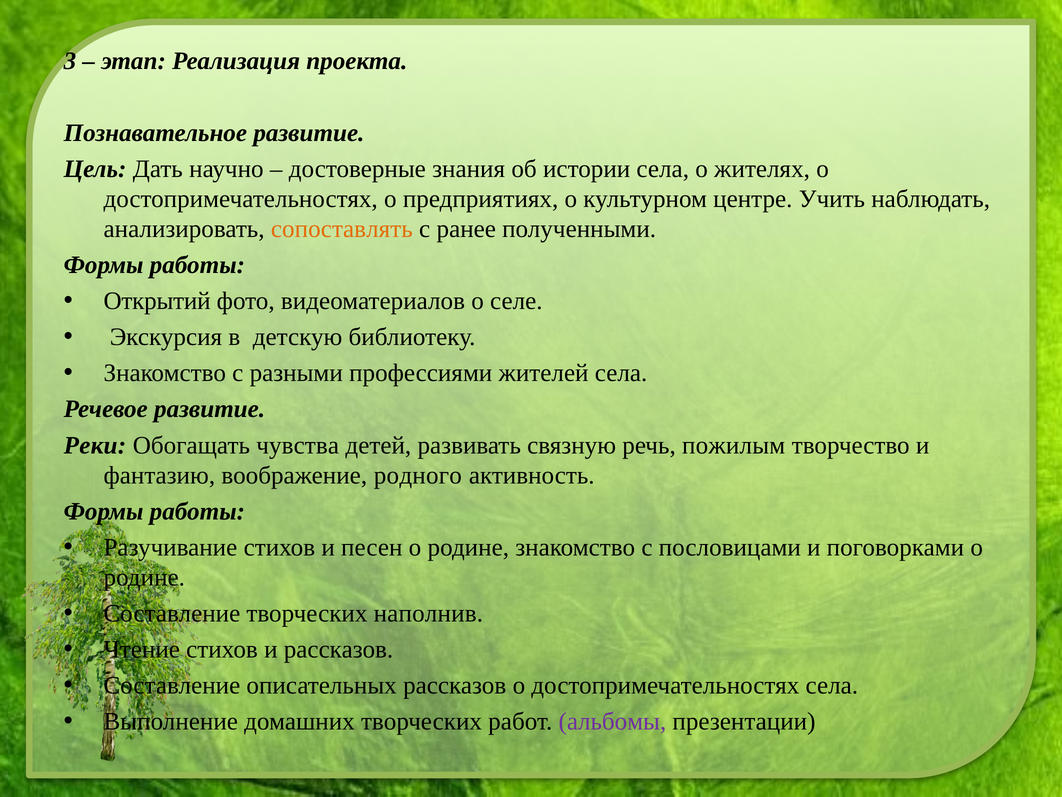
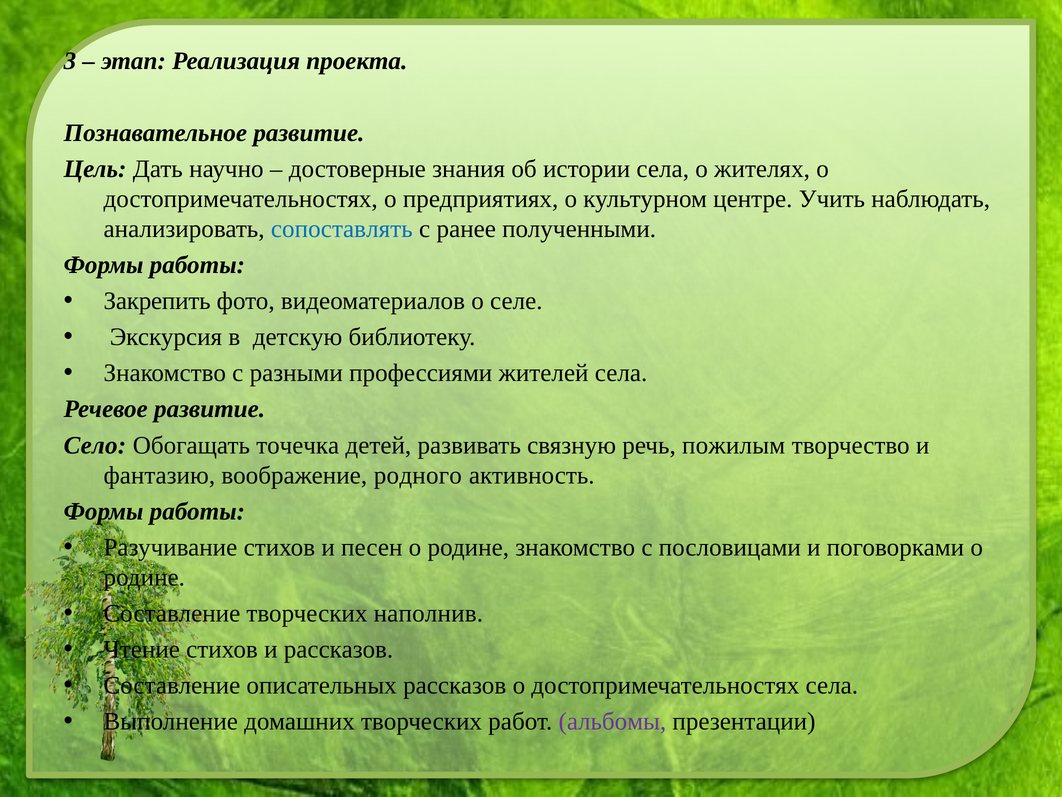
сопоставлять colour: orange -> blue
Открытий: Открытий -> Закрепить
Реки: Реки -> Село
чувства: чувства -> точечка
